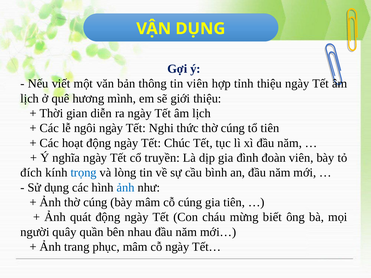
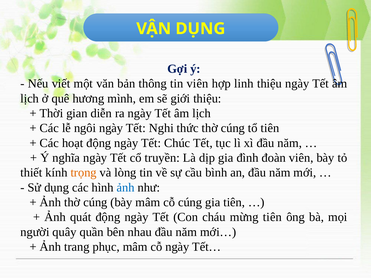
tỉnh: tỉnh -> linh
đích: đích -> thiết
trọng colour: blue -> orange
mừng biết: biết -> tiên
